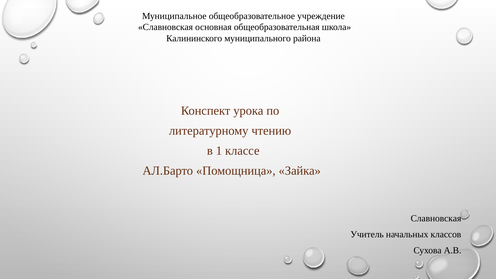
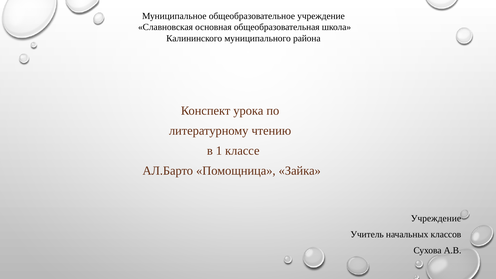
Славновская at (436, 218): Славновская -> Учреждение
